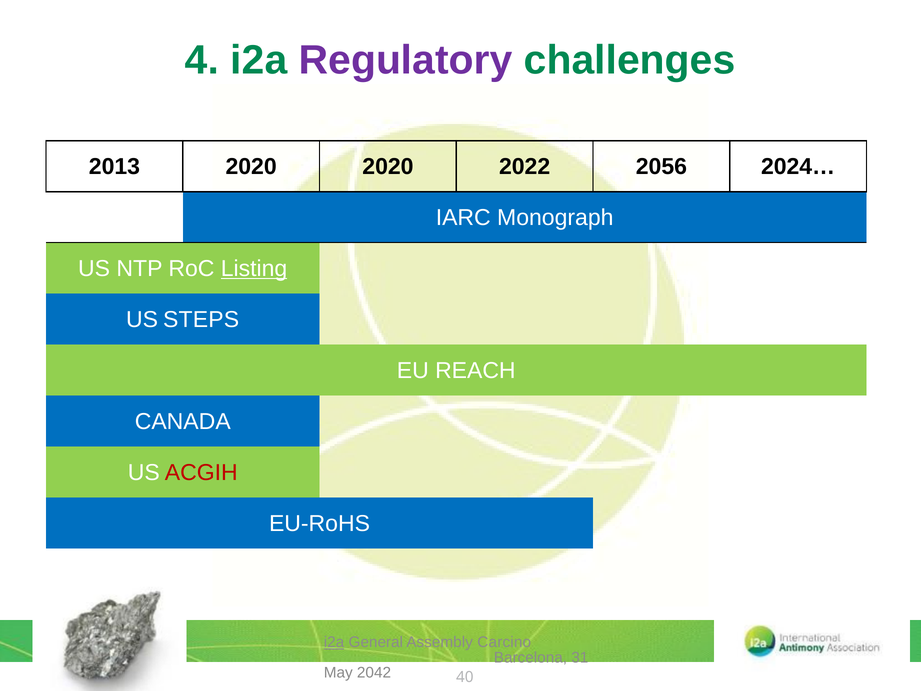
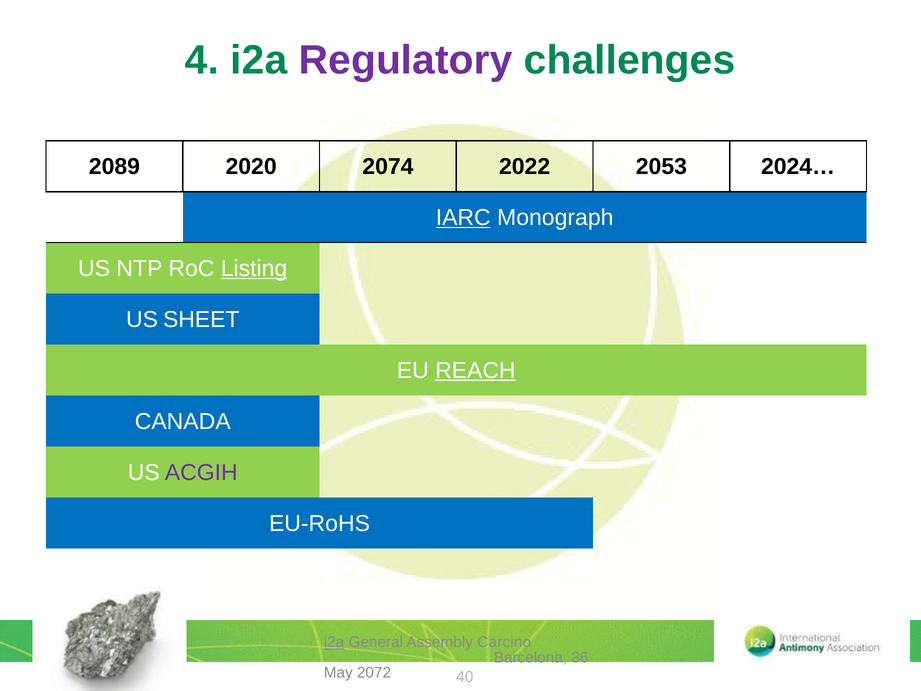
2013: 2013 -> 2089
2020 2020: 2020 -> 2074
2056: 2056 -> 2053
IARC underline: none -> present
STEPS: STEPS -> SHEET
REACH underline: none -> present
ACGIH colour: red -> purple
31: 31 -> 36
2042: 2042 -> 2072
